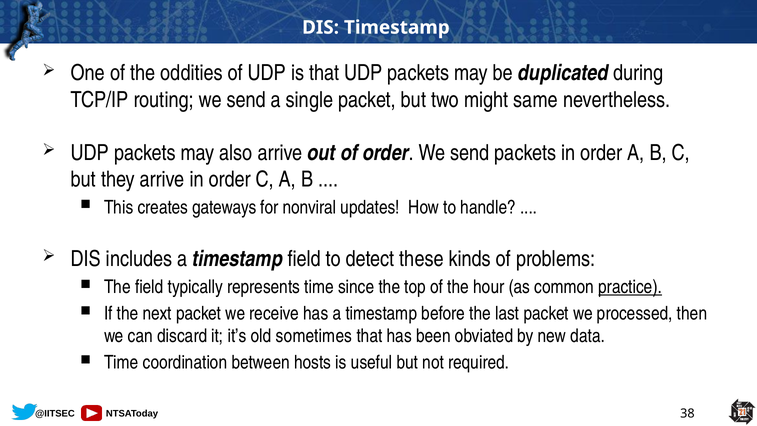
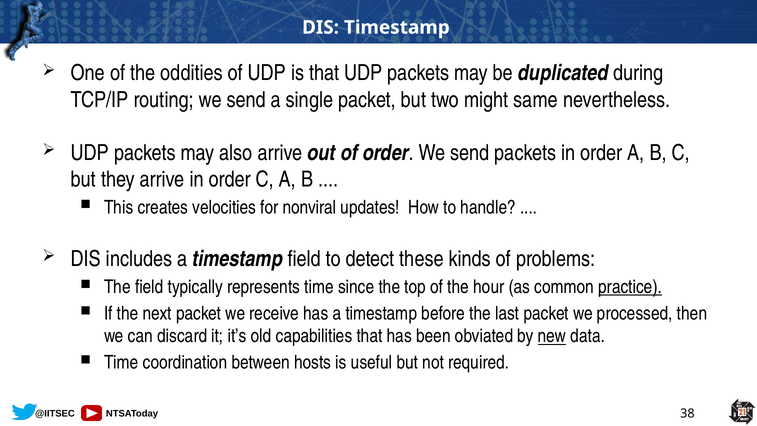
gateways: gateways -> velocities
sometimes: sometimes -> capabilities
new underline: none -> present
